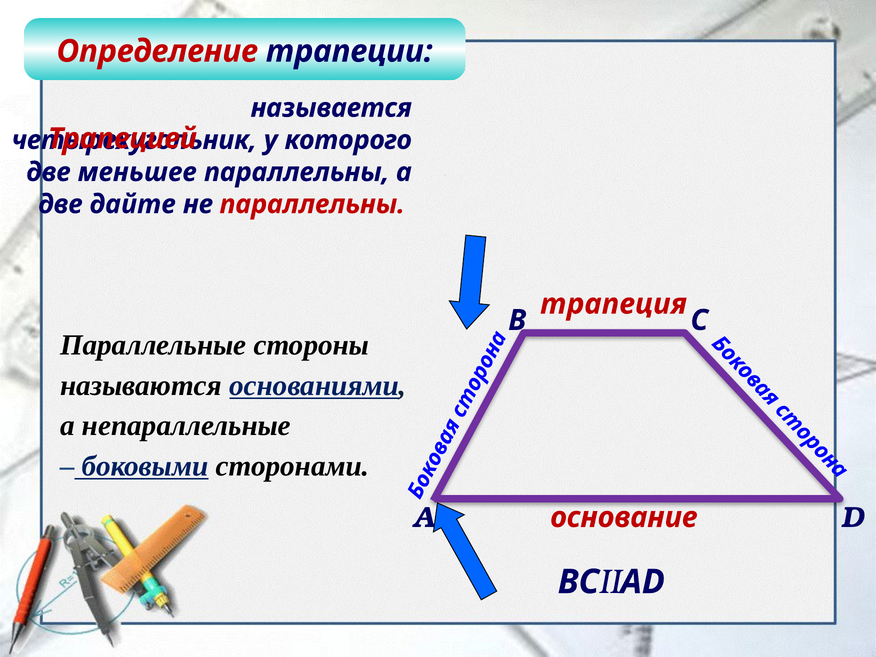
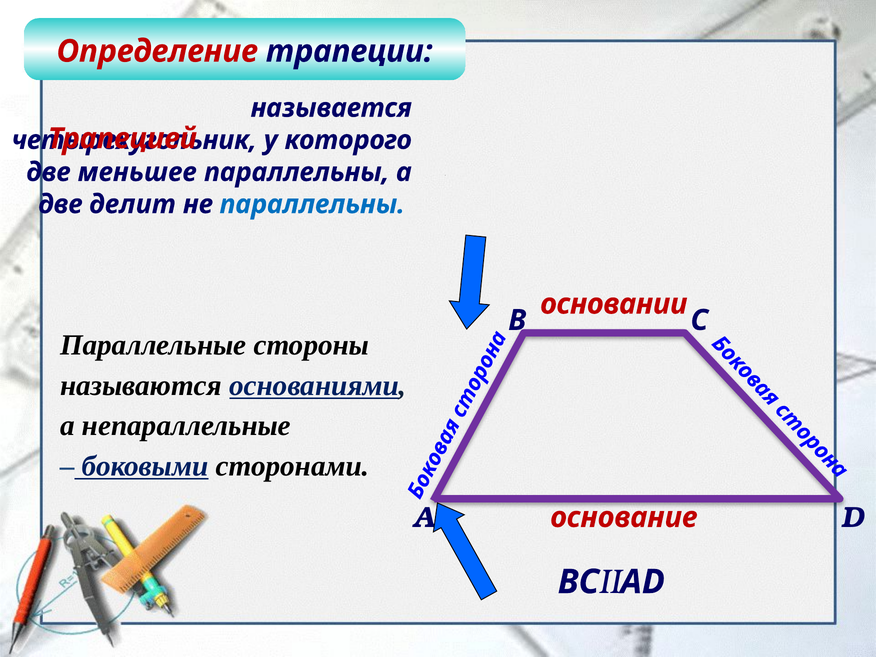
дайте: дайте -> делит
параллельны at (312, 204) colour: red -> blue
трапеция: трапеция -> основании
